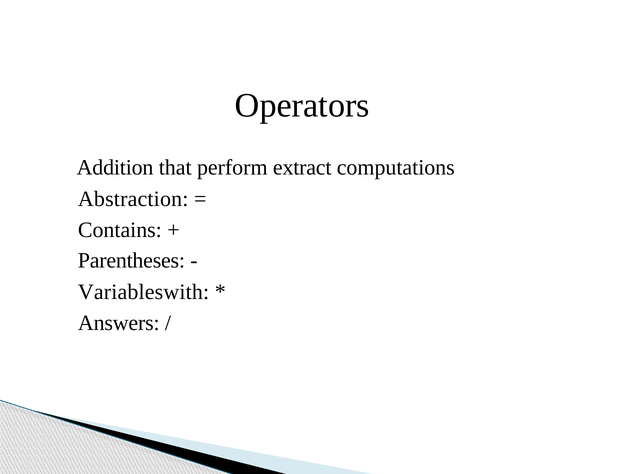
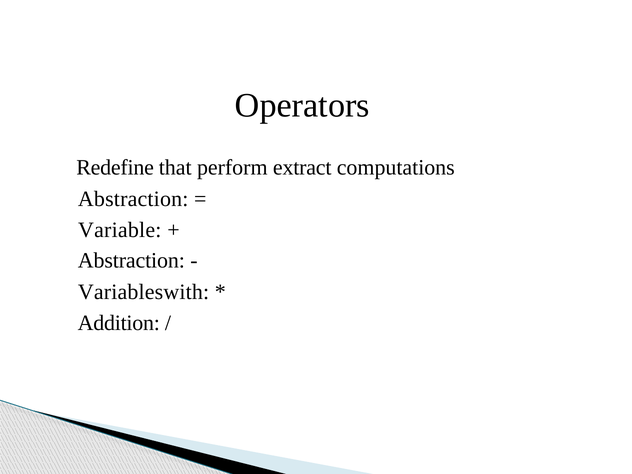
Addition: Addition -> Redefine
Contains: Contains -> Variable
Parentheses at (131, 260): Parentheses -> Abstraction
Answers: Answers -> Addition
